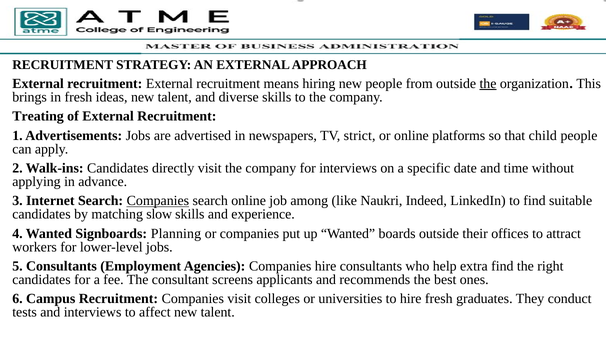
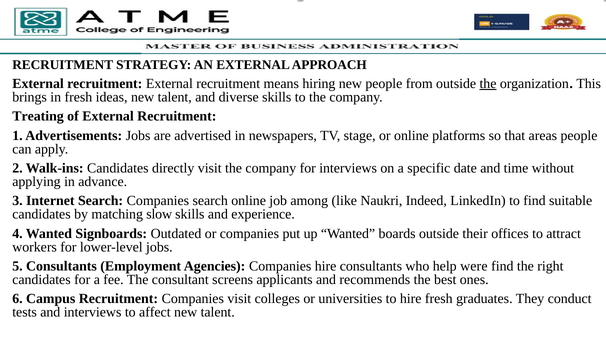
strict: strict -> stage
child: child -> areas
Companies at (158, 201) underline: present -> none
Planning: Planning -> Outdated
extra: extra -> were
